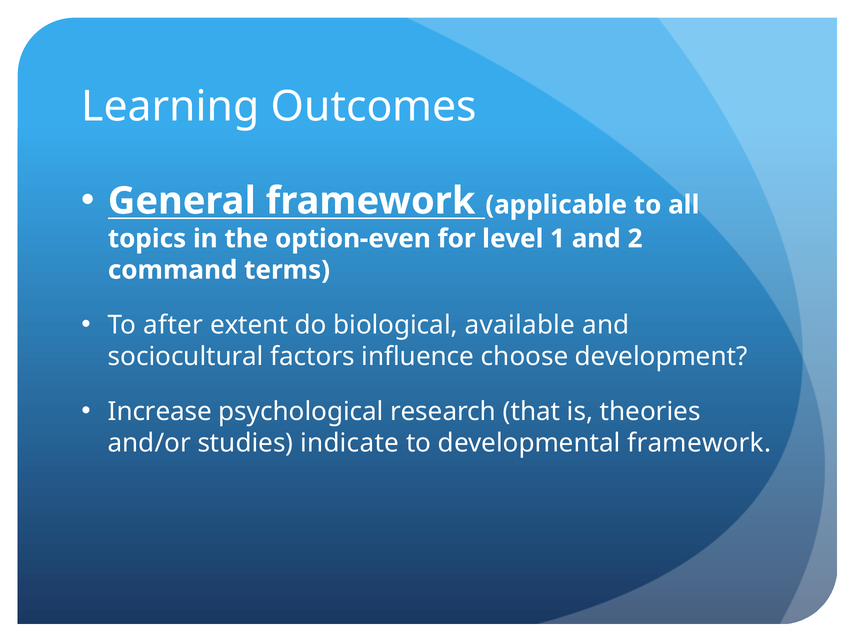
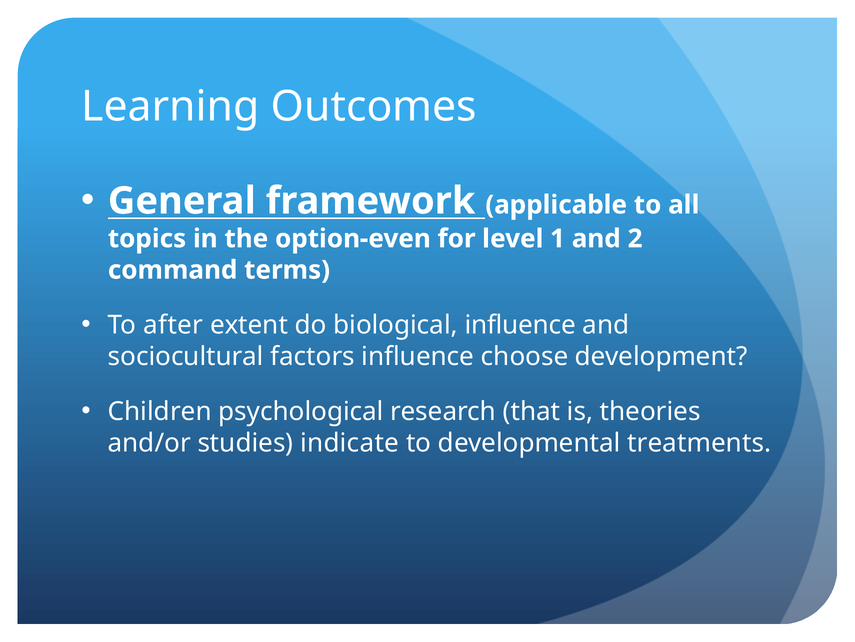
biological available: available -> influence
Increase: Increase -> Children
developmental framework: framework -> treatments
